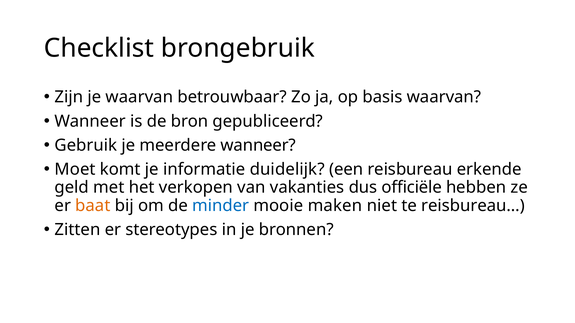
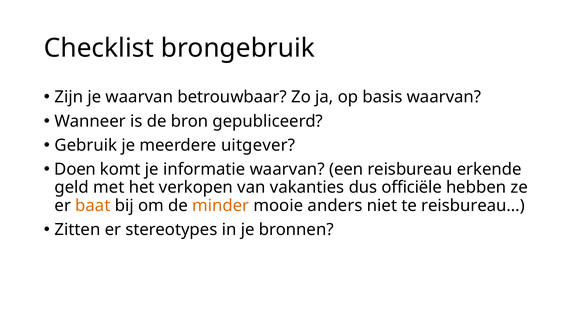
meerdere wanneer: wanneer -> uitgever
Moet: Moet -> Doen
informatie duidelijk: duidelijk -> waarvan
minder colour: blue -> orange
maken: maken -> anders
